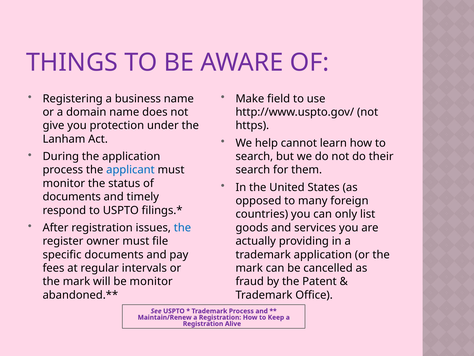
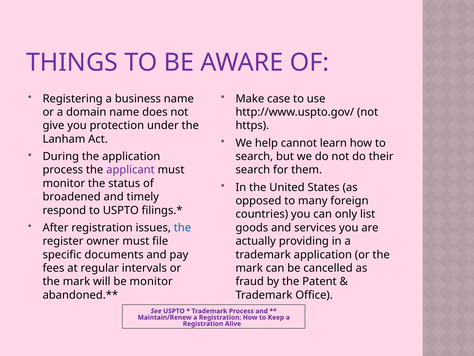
field: field -> case
applicant colour: blue -> purple
documents at (72, 197): documents -> broadened
